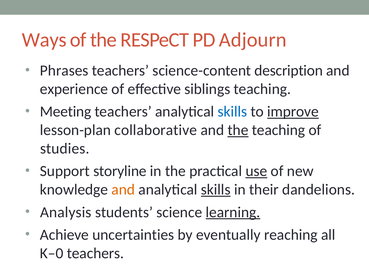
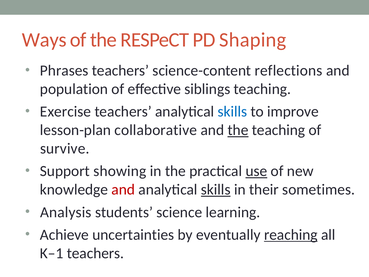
Adjourn: Adjourn -> Shaping
description: description -> reflections
experience: experience -> population
Meeting: Meeting -> Exercise
improve underline: present -> none
studies: studies -> survive
storyline: storyline -> showing
and at (123, 189) colour: orange -> red
dandelions: dandelions -> sometimes
learning underline: present -> none
reaching underline: none -> present
K–0: K–0 -> K–1
